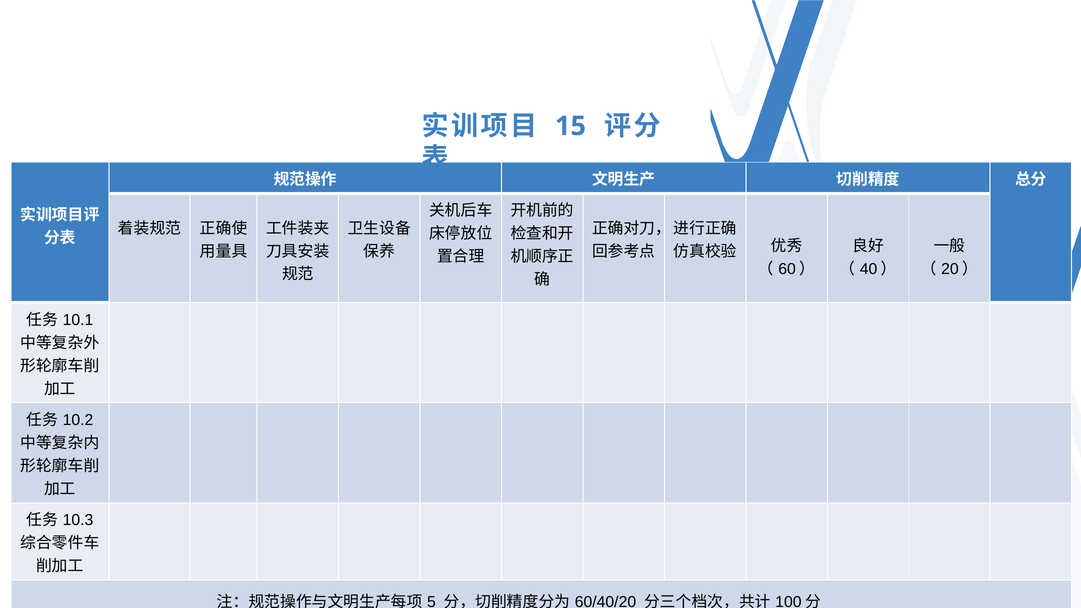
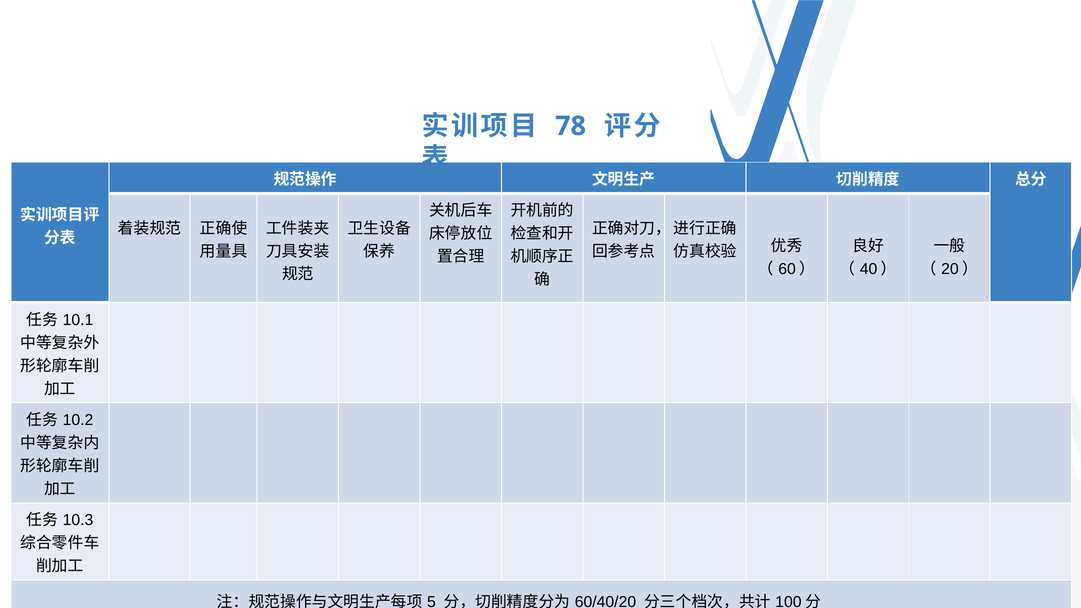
15: 15 -> 78
